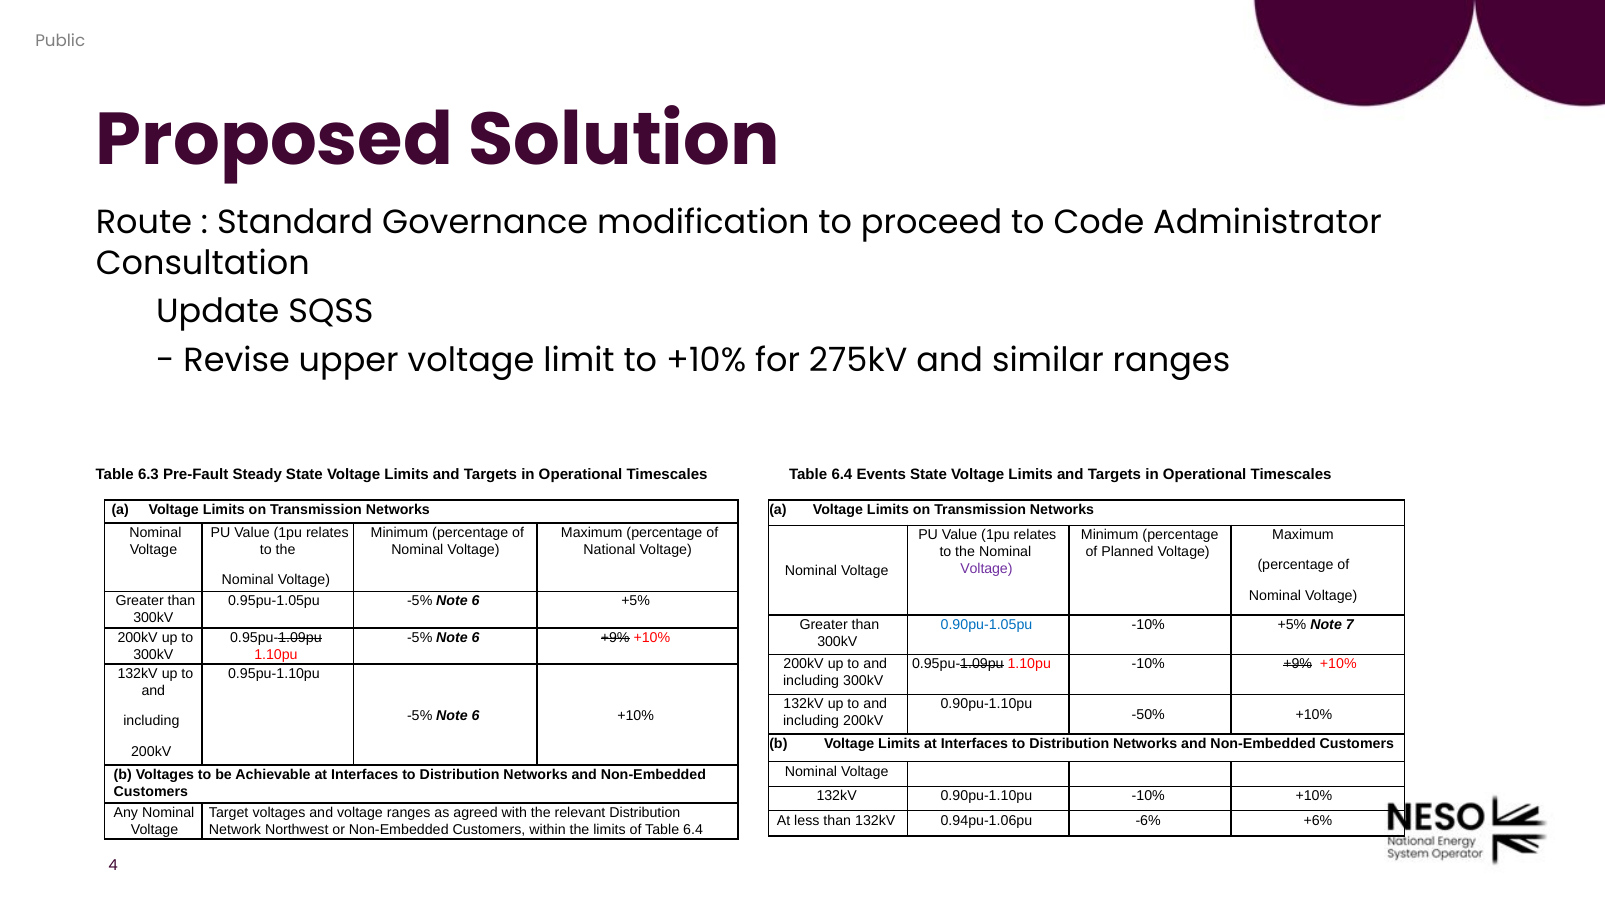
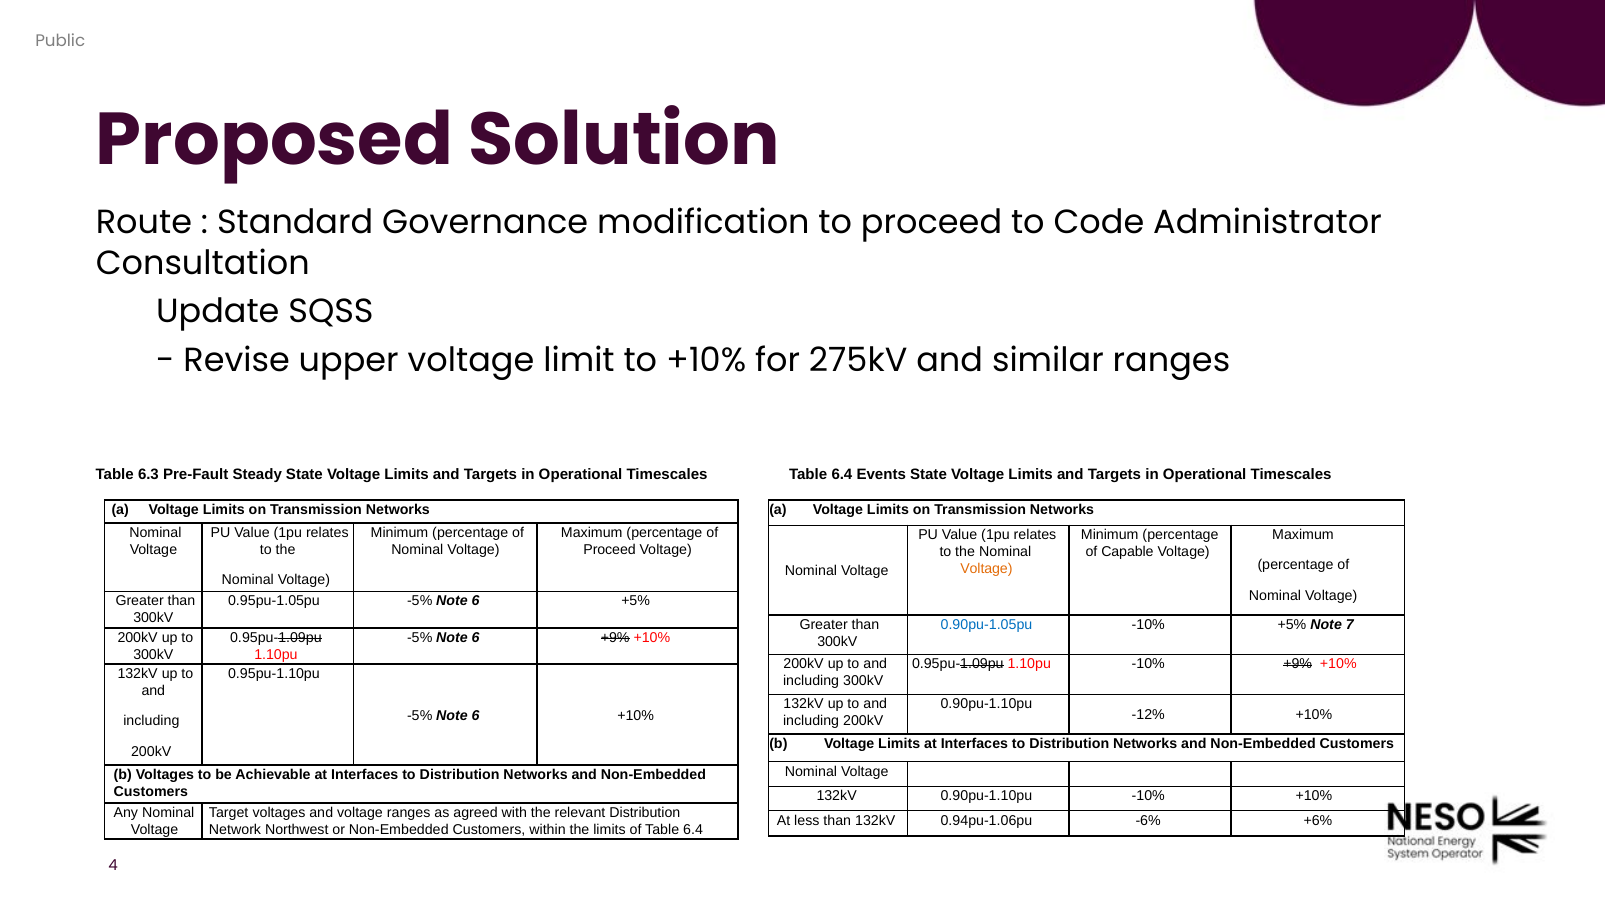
National at (610, 550): National -> Proceed
Planned: Planned -> Capable
Voltage at (986, 569) colour: purple -> orange
-50%: -50% -> -12%
